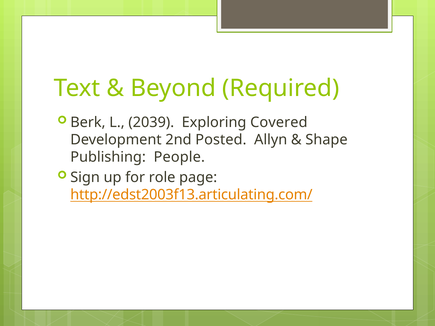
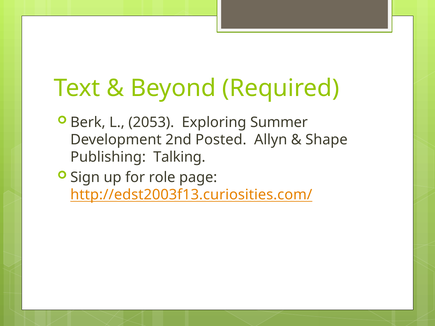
2039: 2039 -> 2053
Covered: Covered -> Summer
People: People -> Talking
http://edst2003f13.articulating.com/: http://edst2003f13.articulating.com/ -> http://edst2003f13.curiosities.com/
